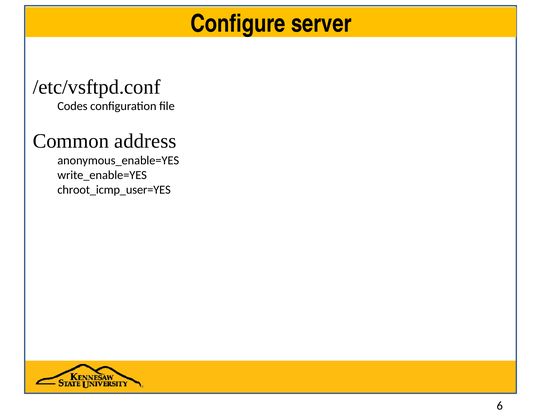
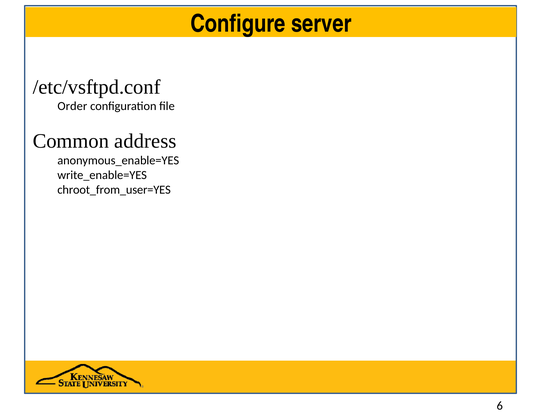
Codes: Codes -> Order
chroot_icmp_user=YES: chroot_icmp_user=YES -> chroot_from_user=YES
